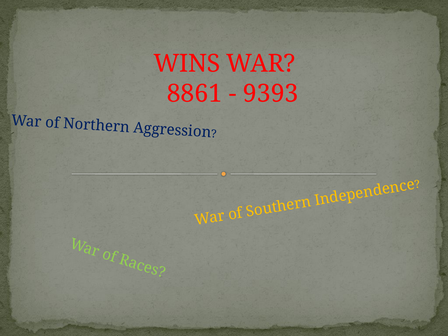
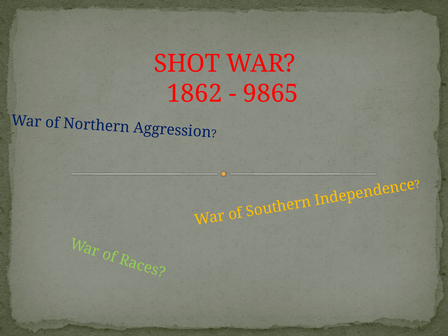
WINS: WINS -> SHOT
8861: 8861 -> 1862
9393: 9393 -> 9865
